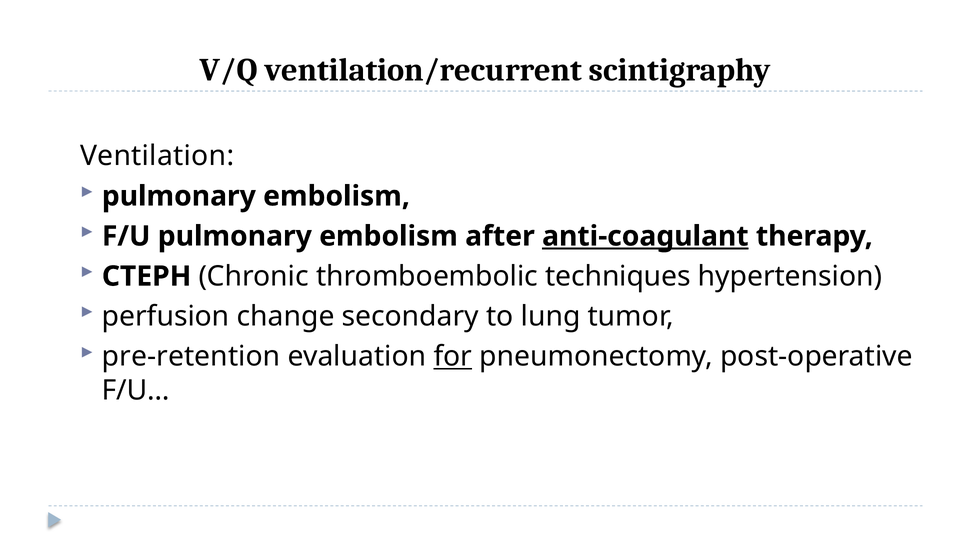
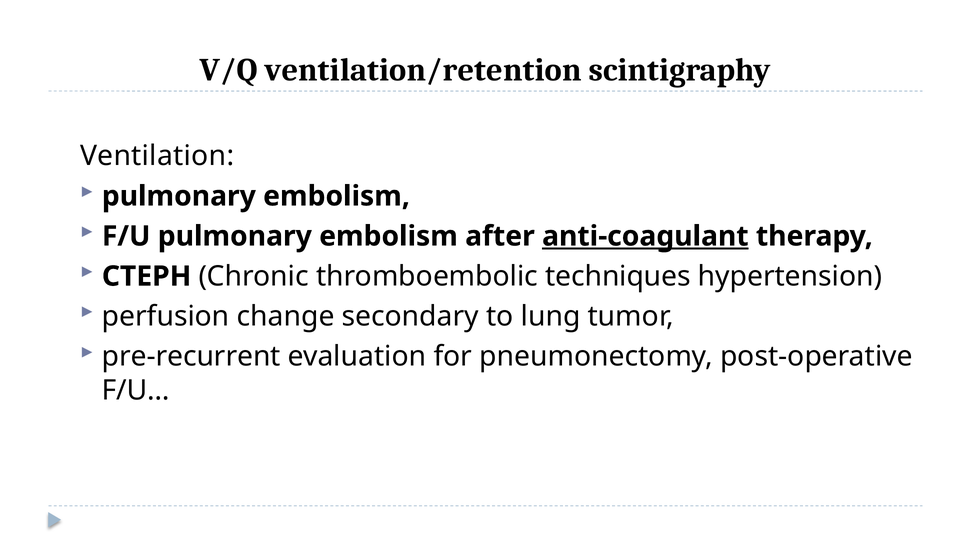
ventilation/recurrent: ventilation/recurrent -> ventilation/retention
pre-retention: pre-retention -> pre-recurrent
for underline: present -> none
